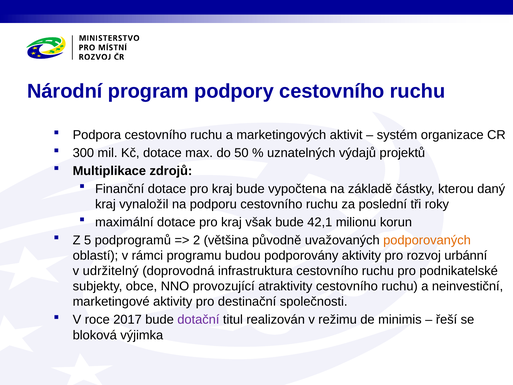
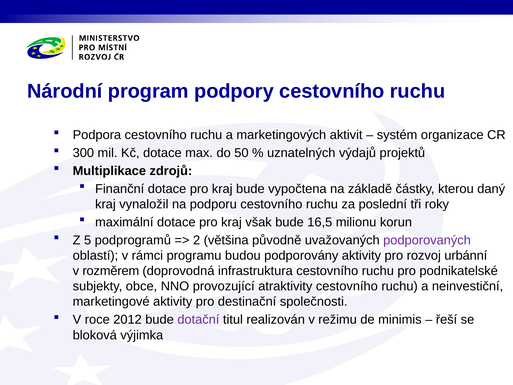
42,1: 42,1 -> 16,5
podporovaných colour: orange -> purple
udržitelný: udržitelný -> rozměrem
2017: 2017 -> 2012
